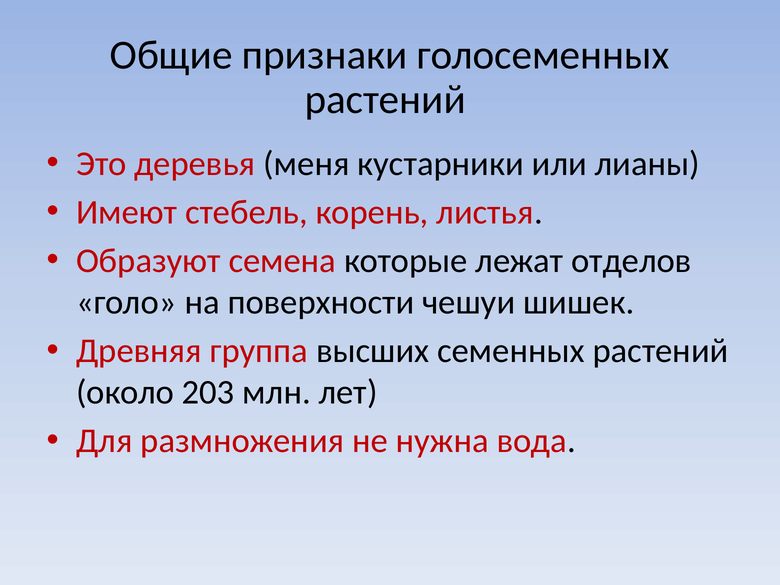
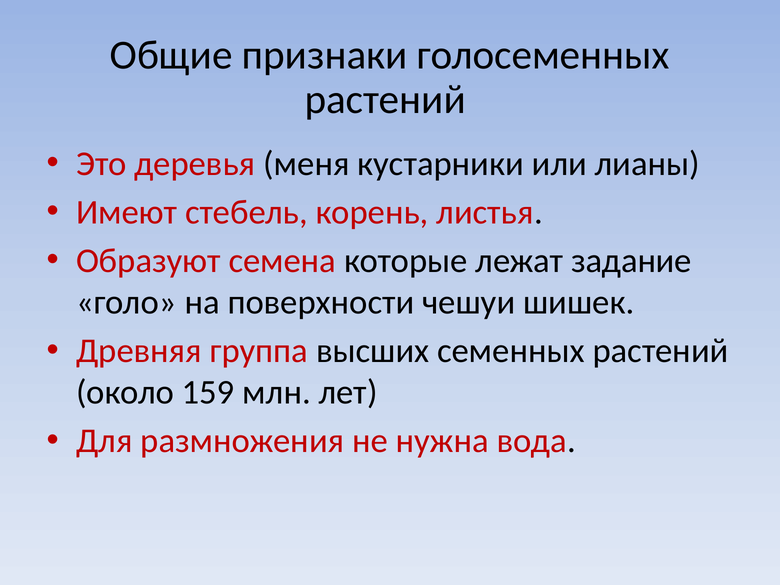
отделов: отделов -> задание
203: 203 -> 159
